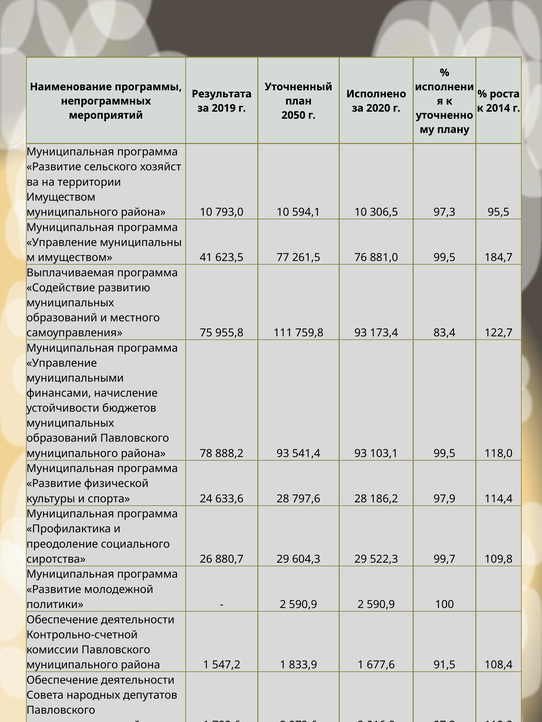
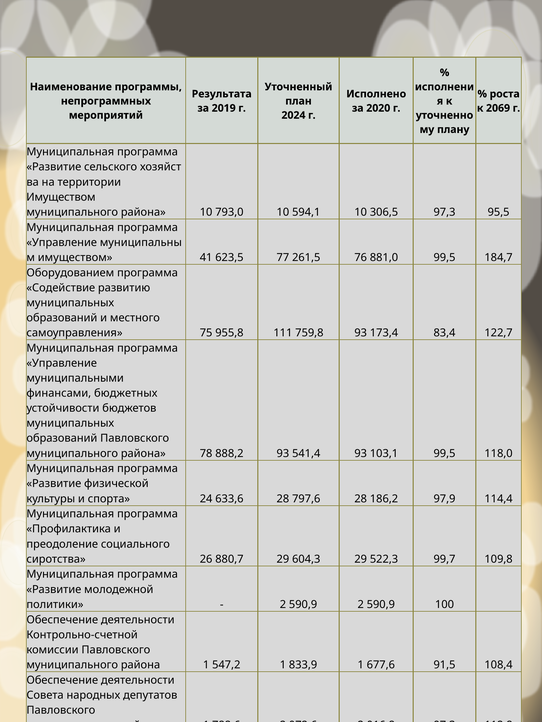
2014: 2014 -> 2069
2050: 2050 -> 2024
Выплачиваемая: Выплачиваемая -> Оборудованием
начисление: начисление -> бюджетных
